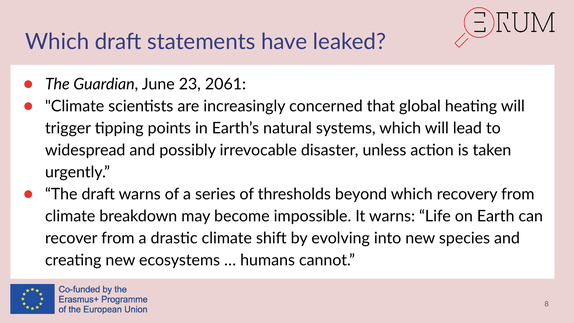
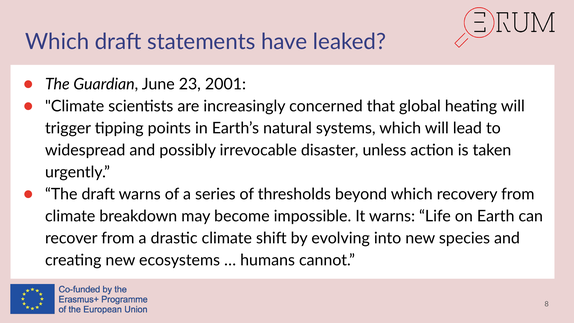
2061: 2061 -> 2001
